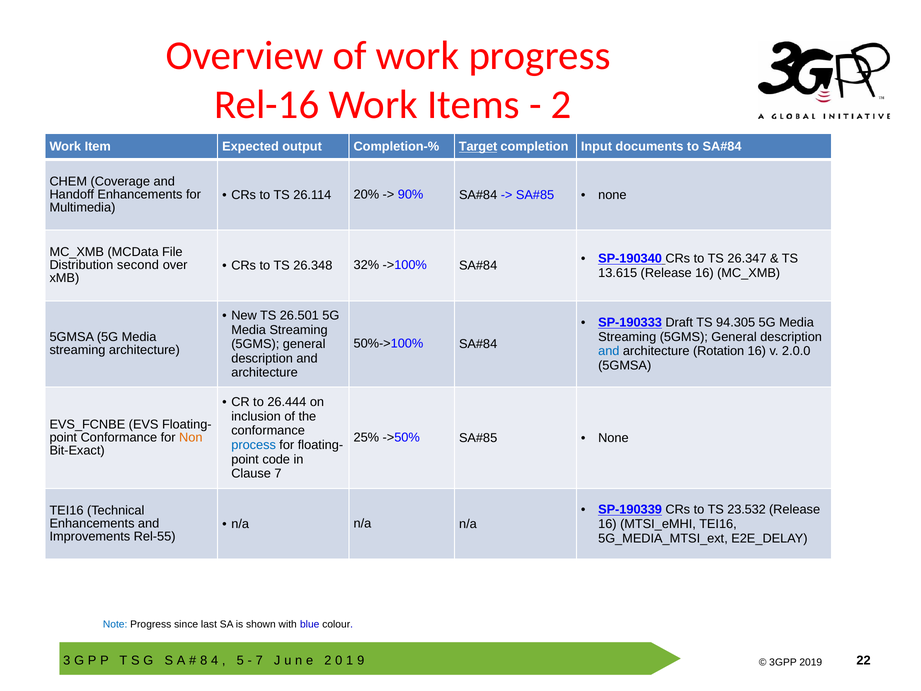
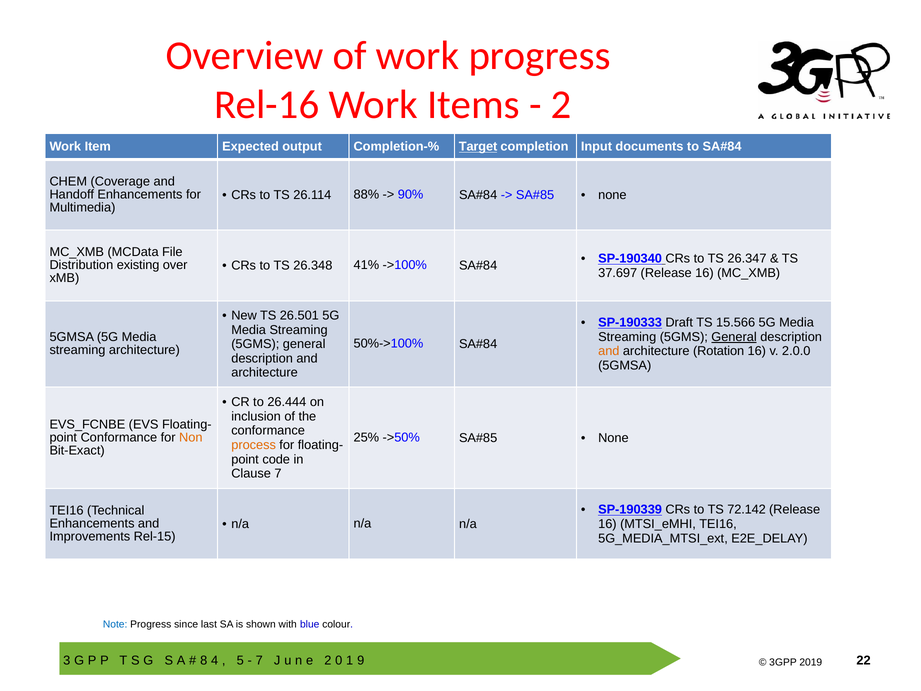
20%: 20% -> 88%
second: second -> existing
32%: 32% -> 41%
13.615: 13.615 -> 37.697
94.305: 94.305 -> 15.566
General at (734, 337) underline: none -> present
and at (609, 351) colour: blue -> orange
process colour: blue -> orange
23.532: 23.532 -> 72.142
Rel-55: Rel-55 -> Rel-15
